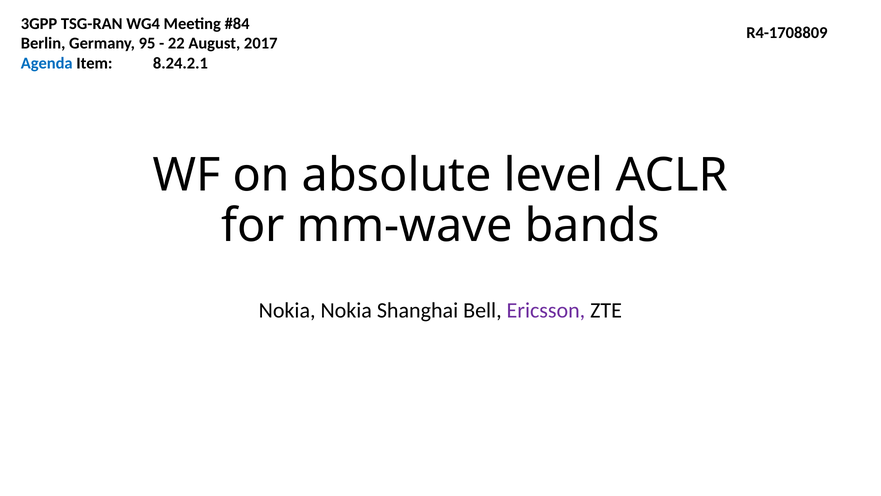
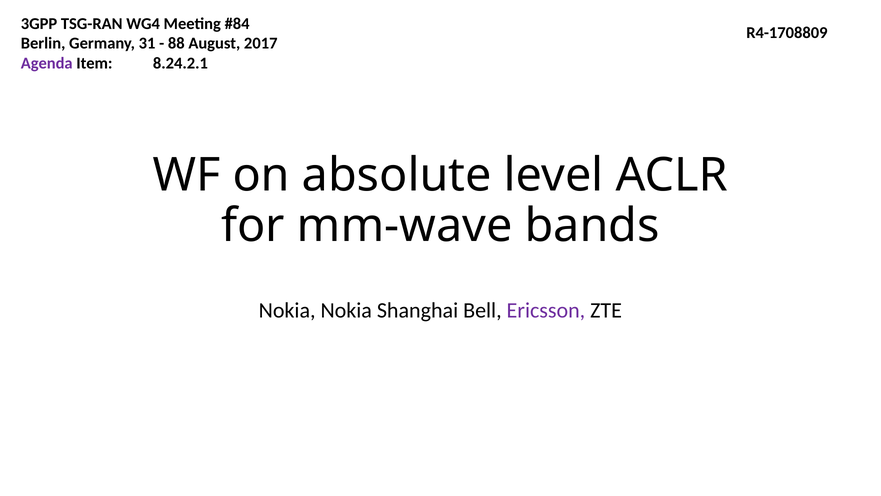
95: 95 -> 31
22: 22 -> 88
Agenda colour: blue -> purple
